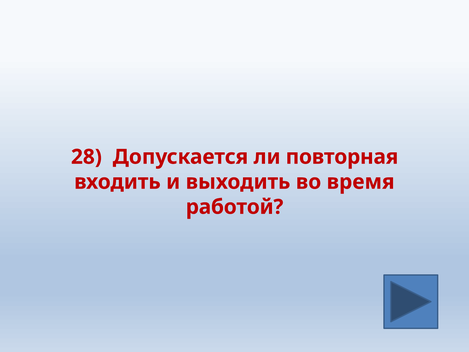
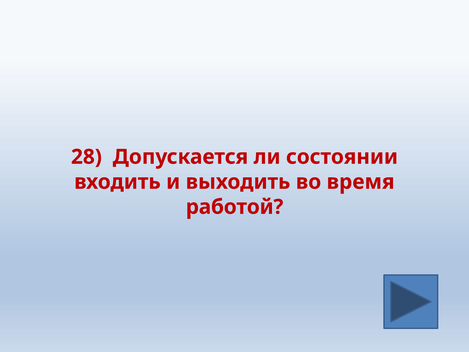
повторная: повторная -> состоянии
